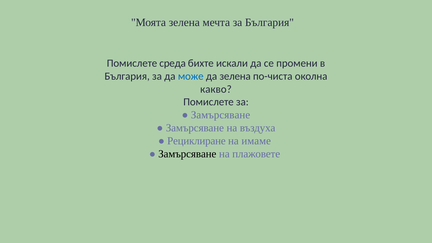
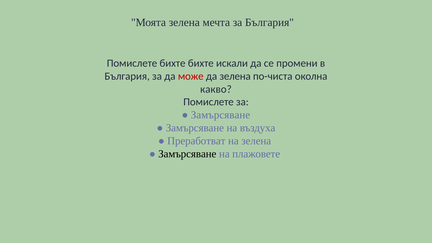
Помислете среда: среда -> бихте
може colour: blue -> red
Рециклиране: Рециклиране -> Преработват
на имаме: имаме -> зелена
